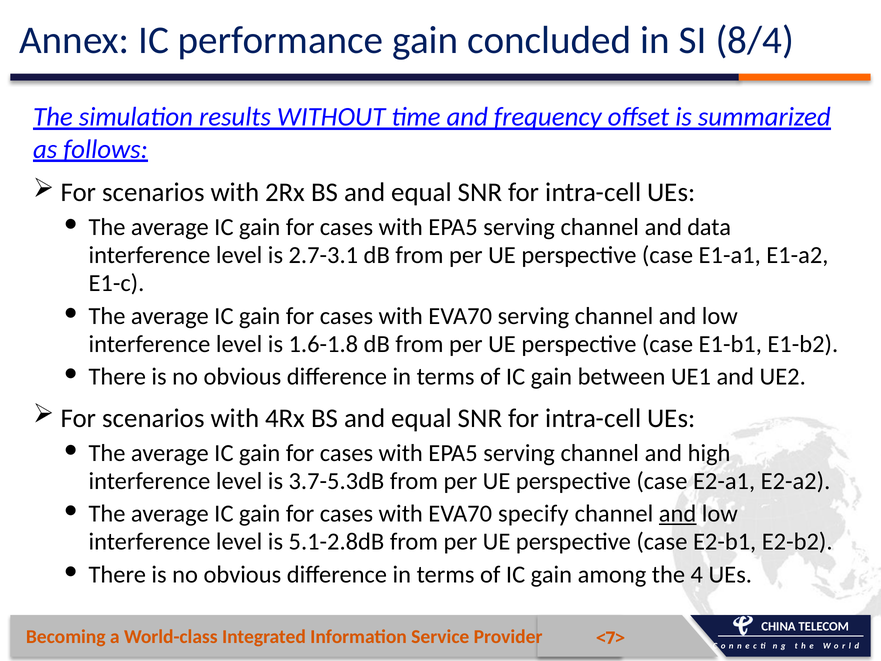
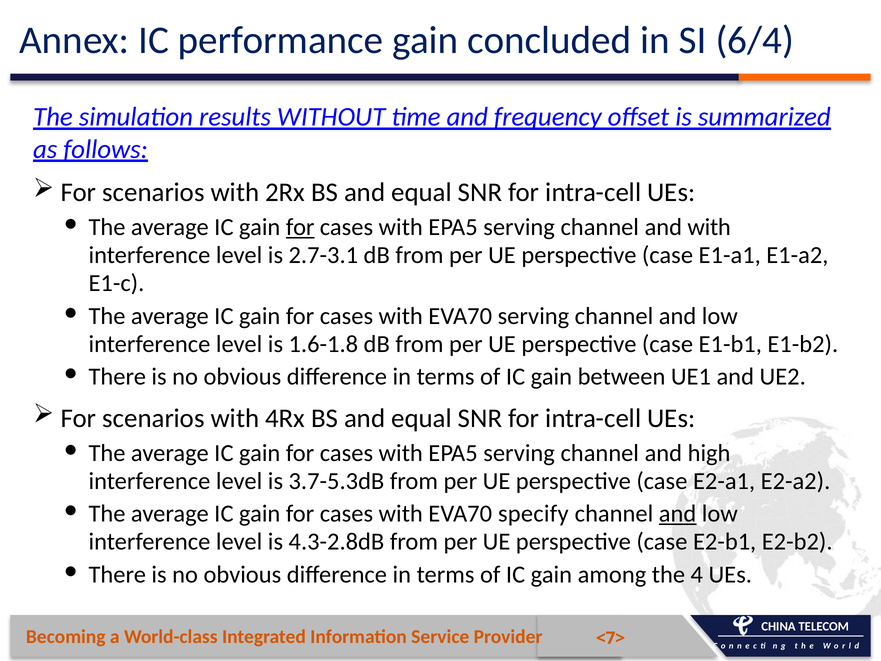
8/4: 8/4 -> 6/4
for at (300, 227) underline: none -> present
and data: data -> with
5.1-2.8dB: 5.1-2.8dB -> 4.3-2.8dB
